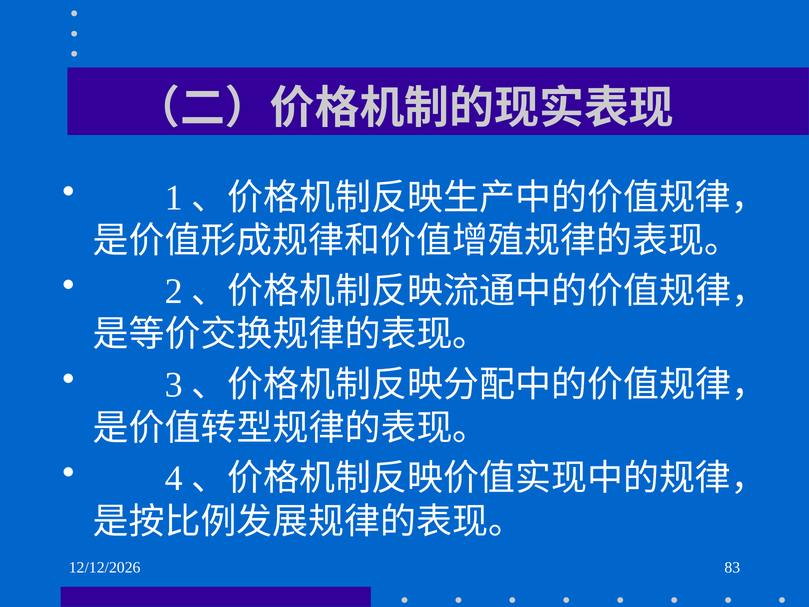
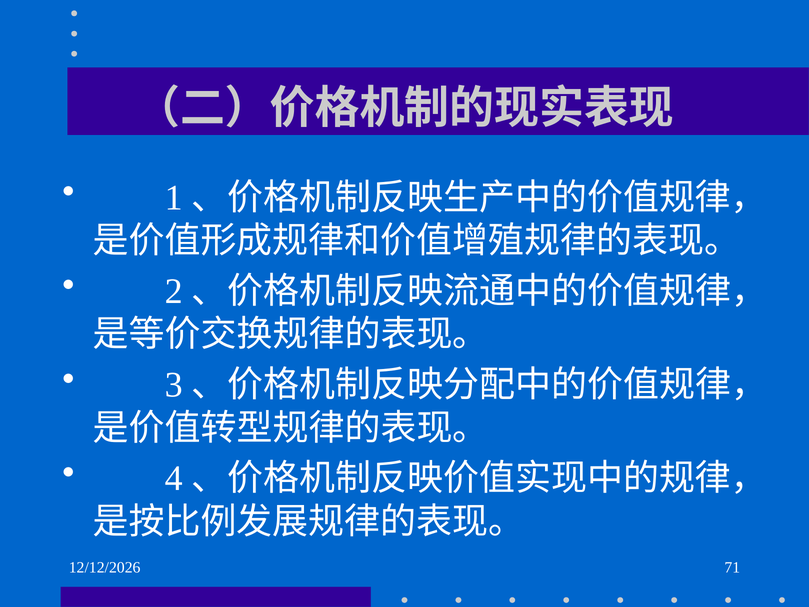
83: 83 -> 71
